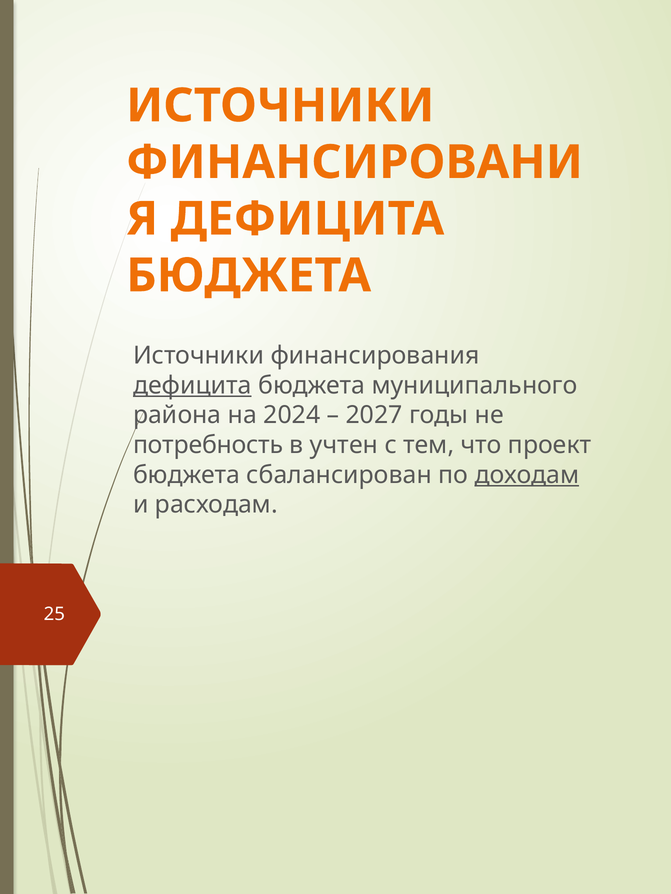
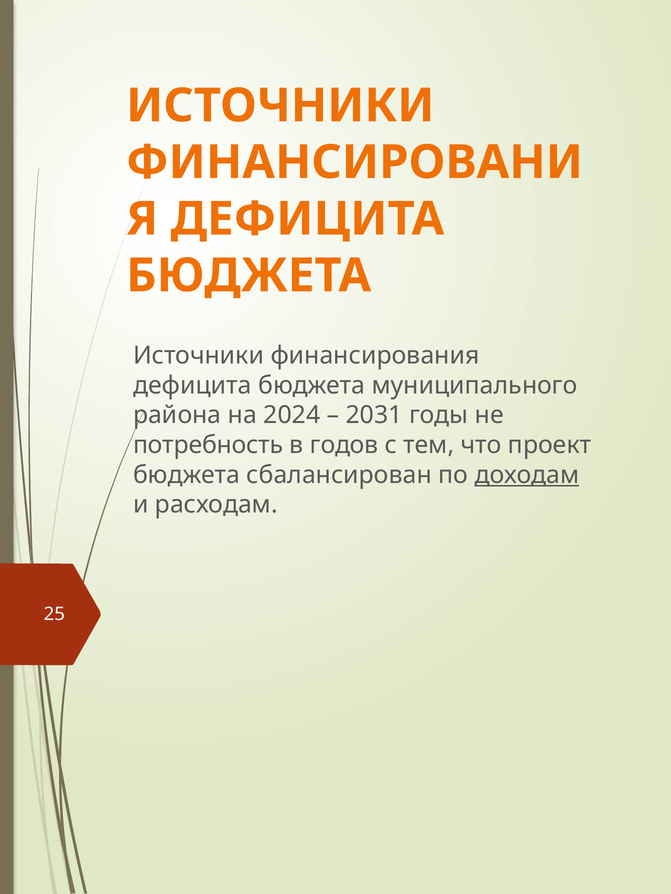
дефицита at (192, 386) underline: present -> none
2027: 2027 -> 2031
учтен: учтен -> годов
